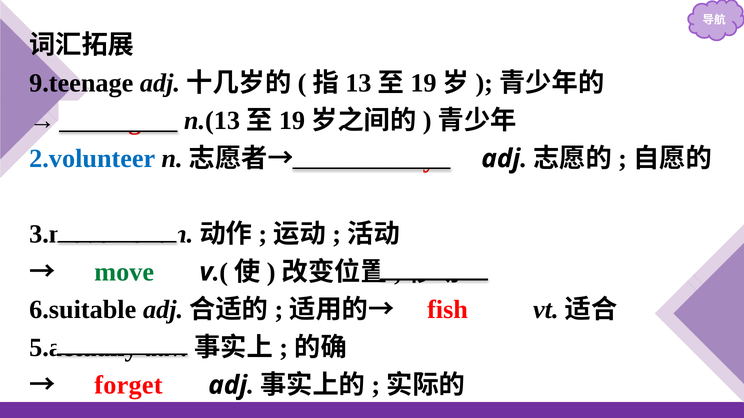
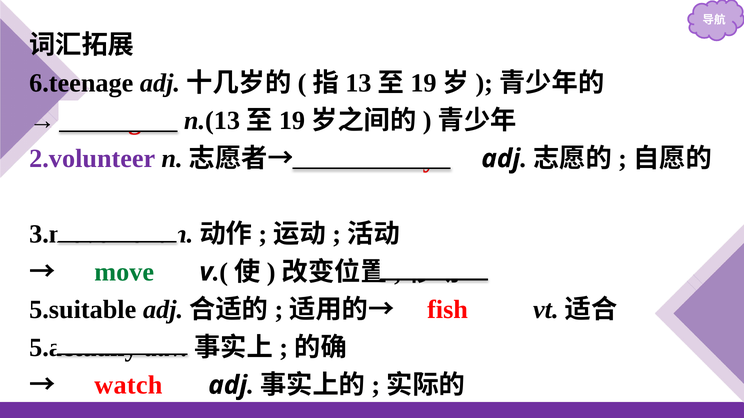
9.teenage: 9.teenage -> 6.teenage
2.volunteer colour: blue -> purple
6.suitable: 6.suitable -> 5.suitable
forget: forget -> watch
